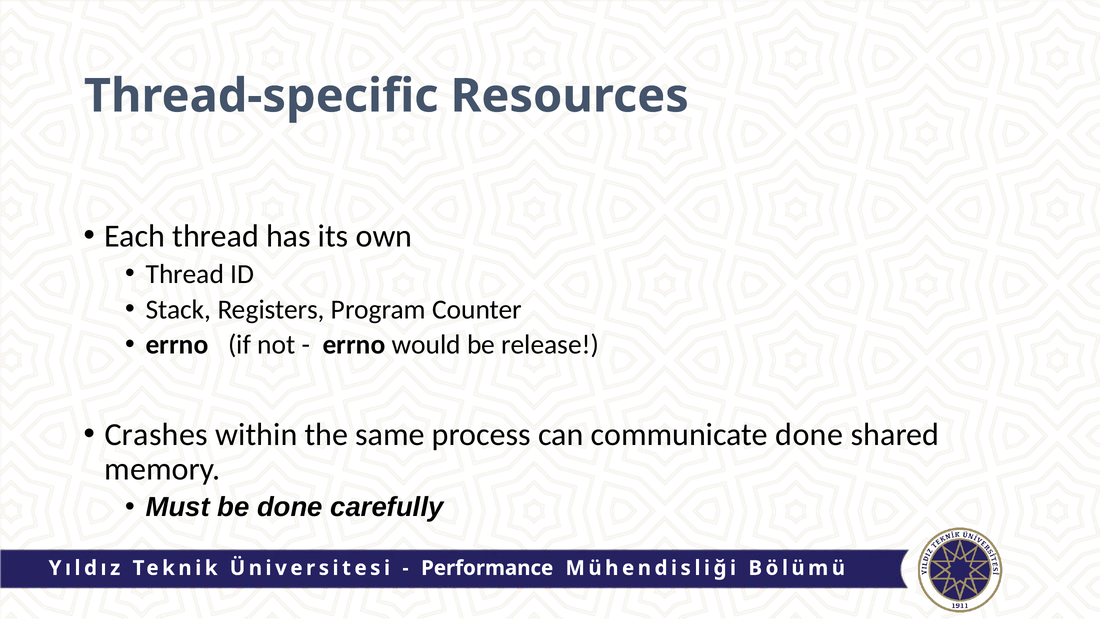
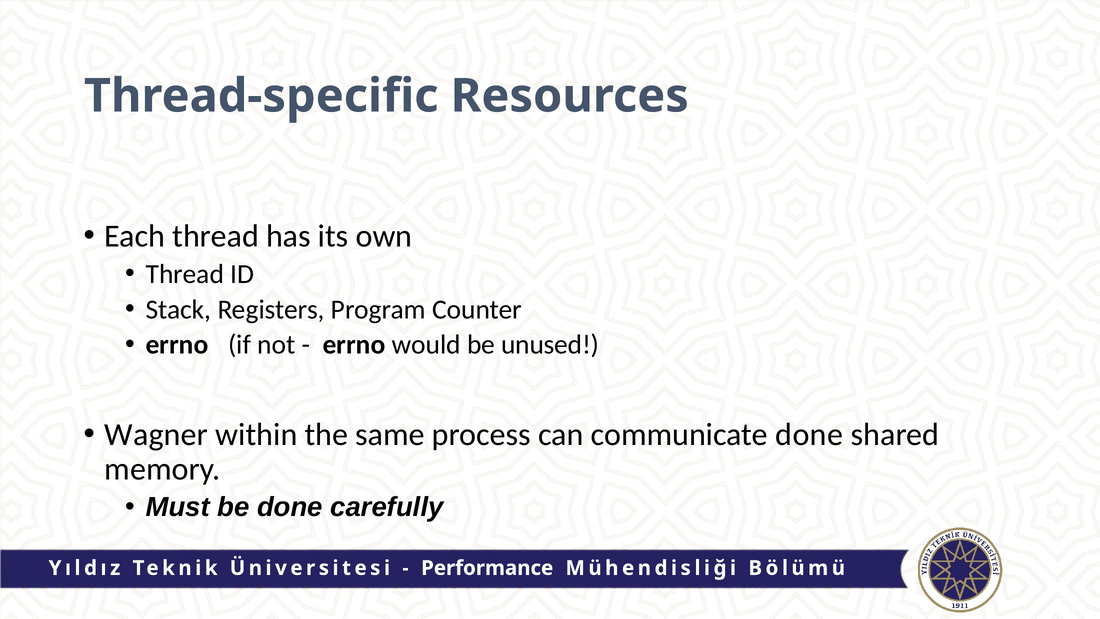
release: release -> unused
Crashes: Crashes -> Wagner
